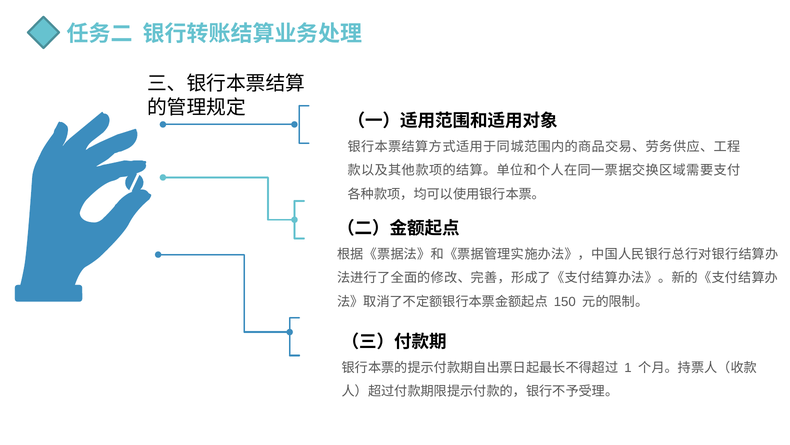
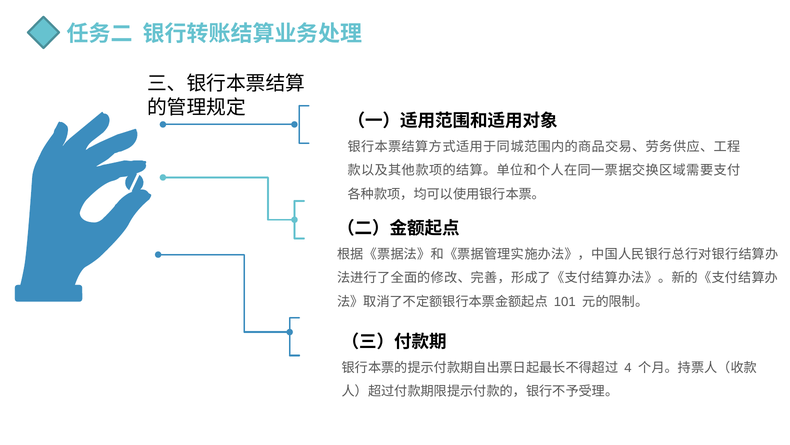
150: 150 -> 101
1: 1 -> 4
